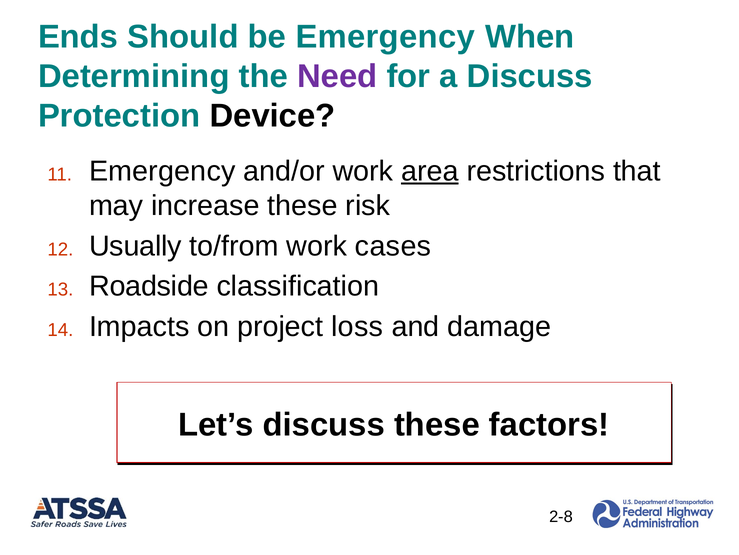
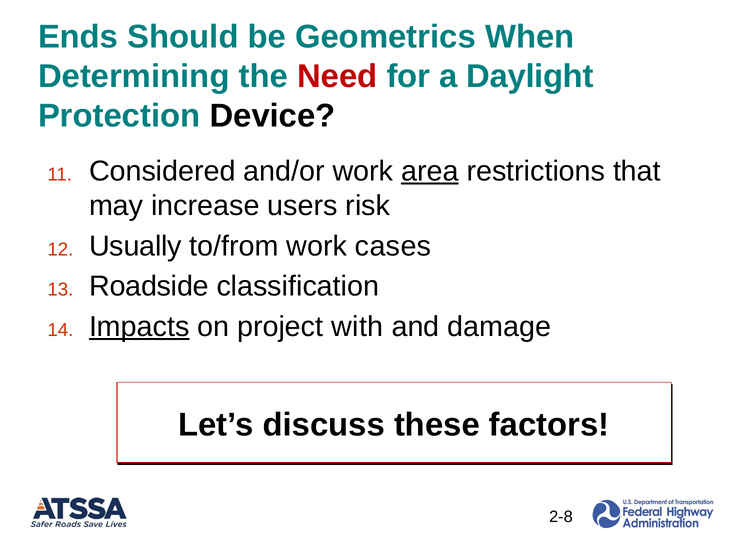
be Emergency: Emergency -> Geometrics
Need colour: purple -> red
a Discuss: Discuss -> Daylight
Emergency at (162, 171): Emergency -> Considered
increase these: these -> users
Impacts underline: none -> present
loss: loss -> with
